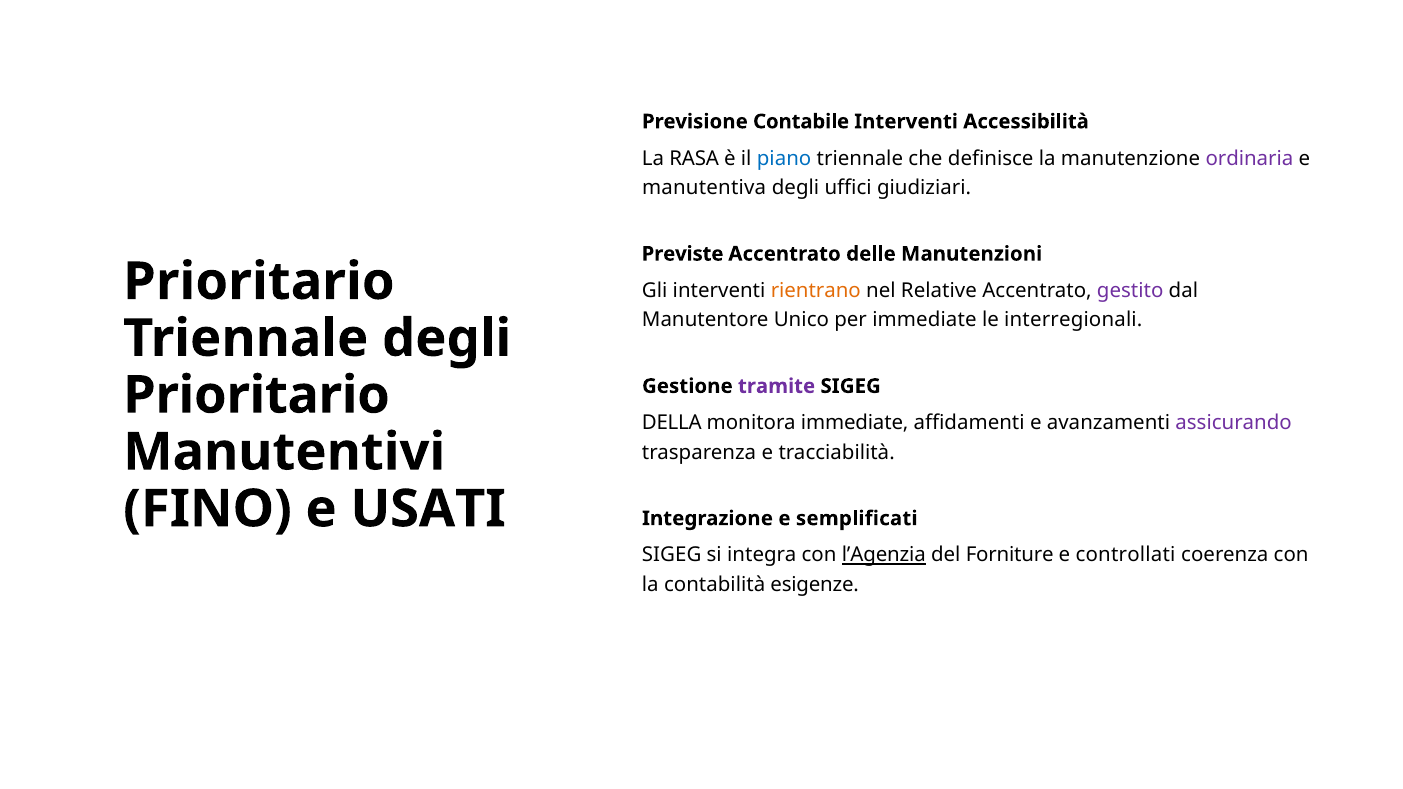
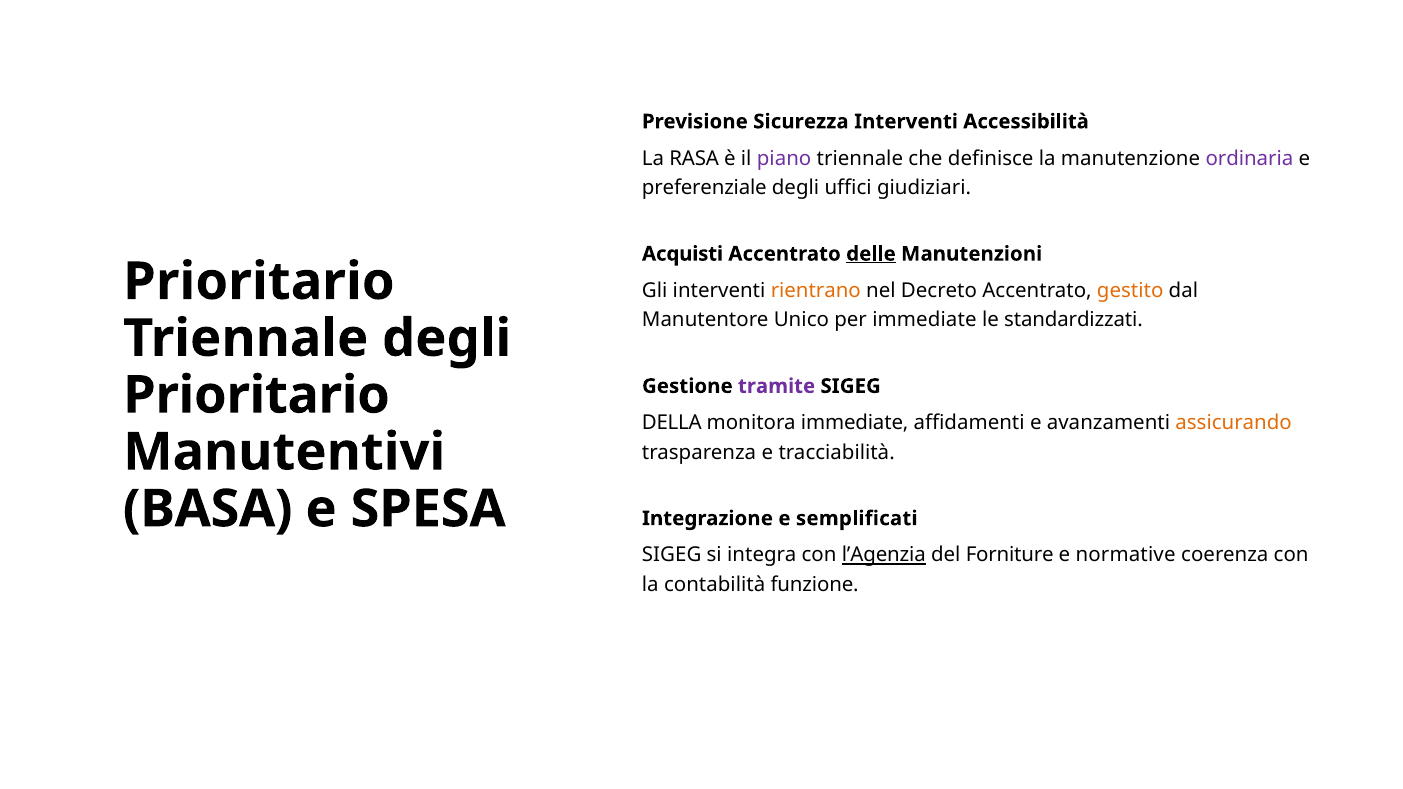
Contabile: Contabile -> Sicurezza
piano colour: blue -> purple
manutentiva: manutentiva -> preferenziale
Previste: Previste -> Acquisti
delle underline: none -> present
Relative: Relative -> Decreto
gestito colour: purple -> orange
interregionali: interregionali -> standardizzati
assicurando colour: purple -> orange
FINO: FINO -> BASA
USATI: USATI -> SPESA
controllati: controllati -> normative
esigenze: esigenze -> funzione
